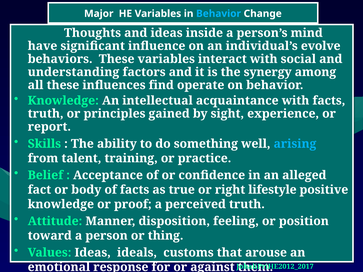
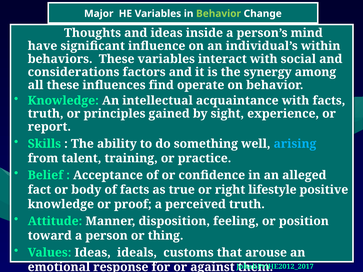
Behavior at (219, 14) colour: light blue -> light green
evolve: evolve -> within
understanding: understanding -> considerations
